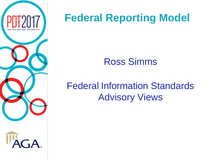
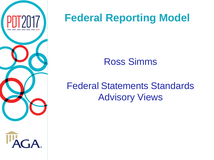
Information: Information -> Statements
